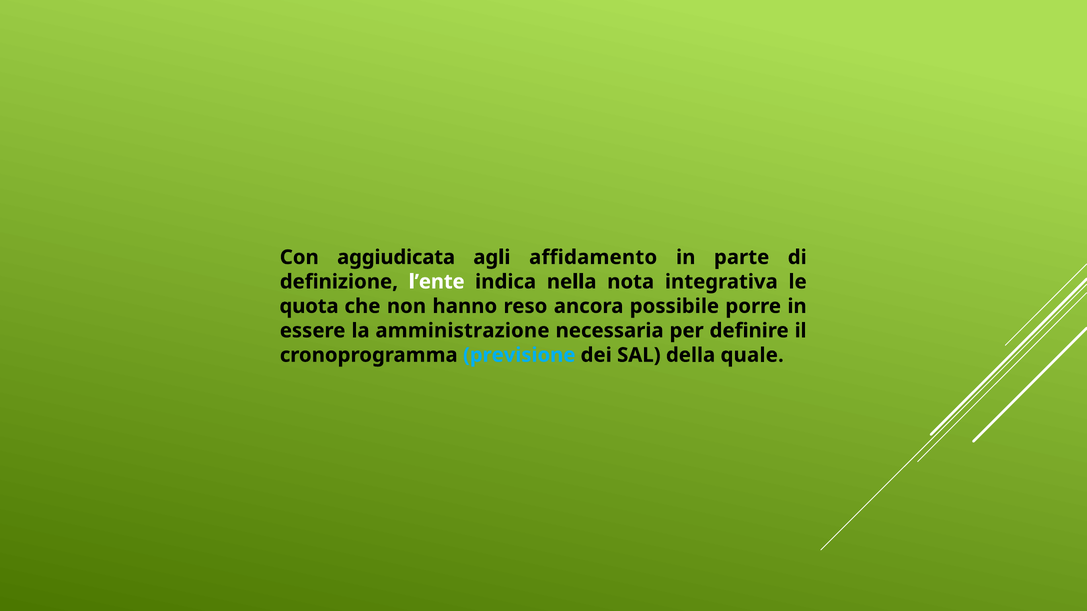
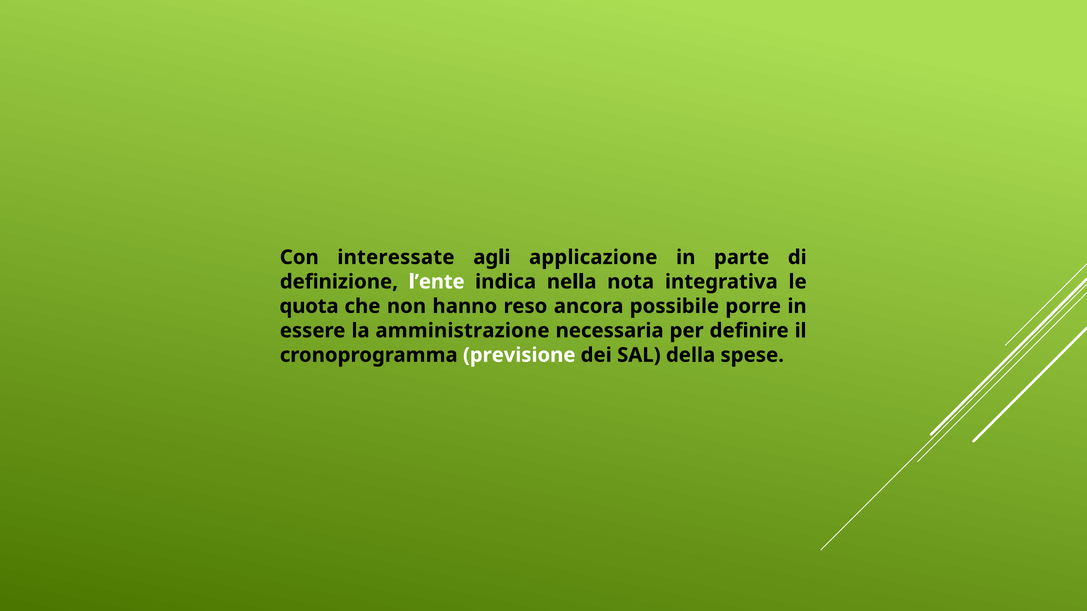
aggiudicata: aggiudicata -> interessate
affidamento: affidamento -> applicazione
previsione colour: light blue -> white
quale: quale -> spese
